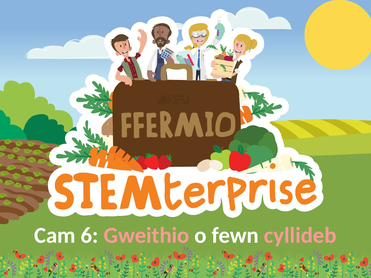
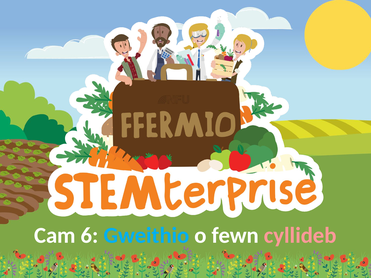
Gweithio colour: pink -> light blue
